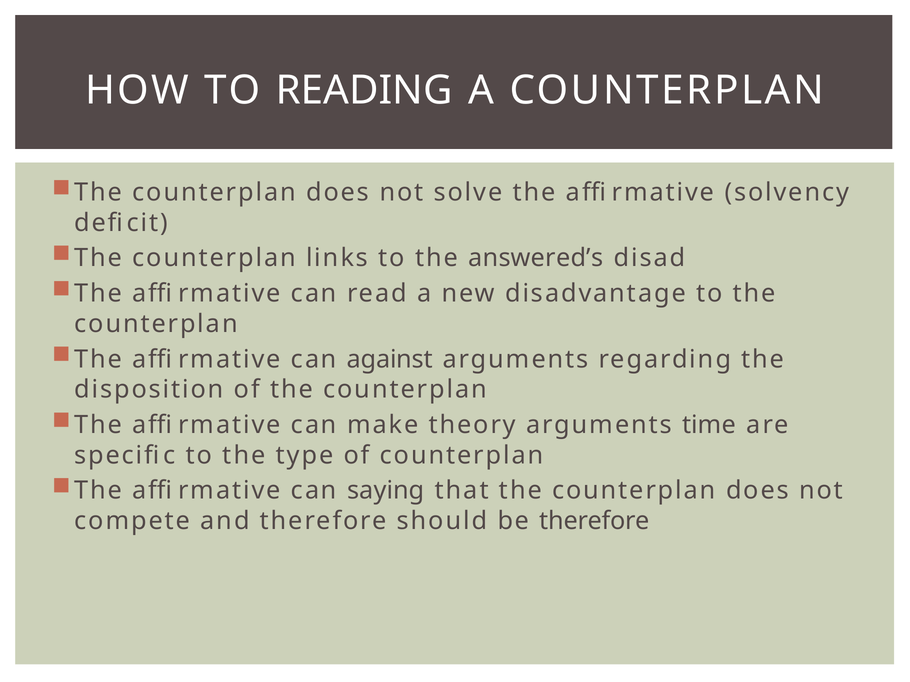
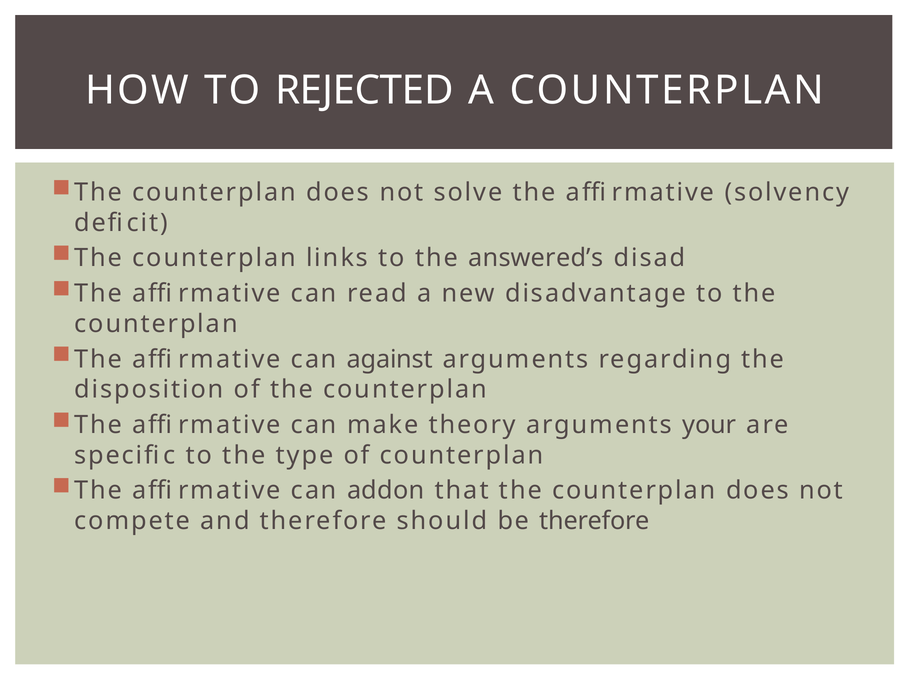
READING: READING -> REJECTED
time: time -> your
saying: saying -> addon
